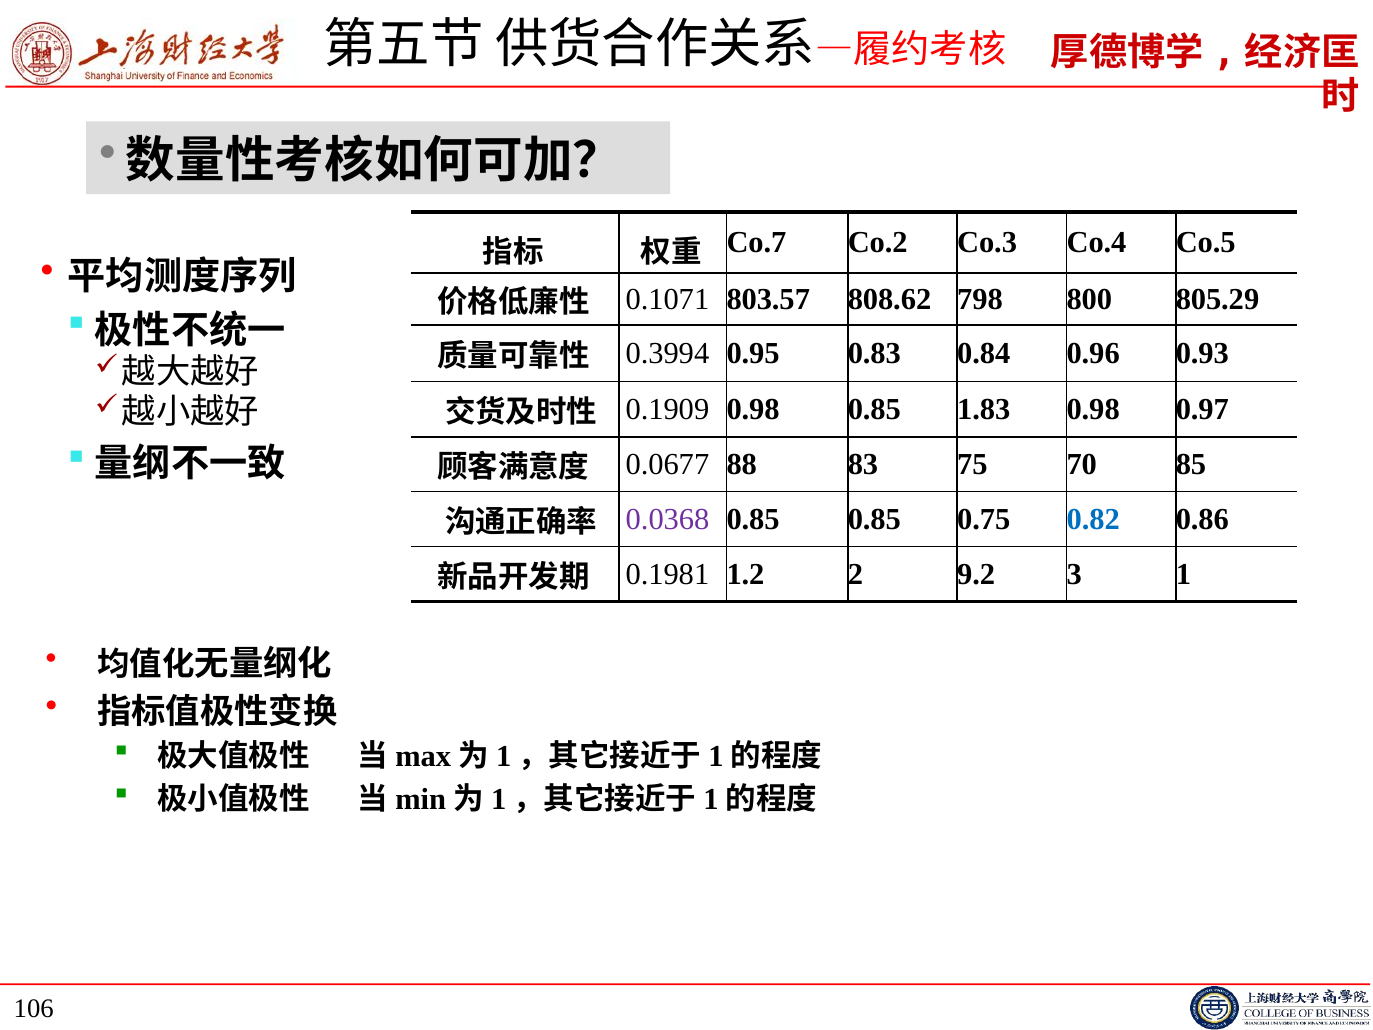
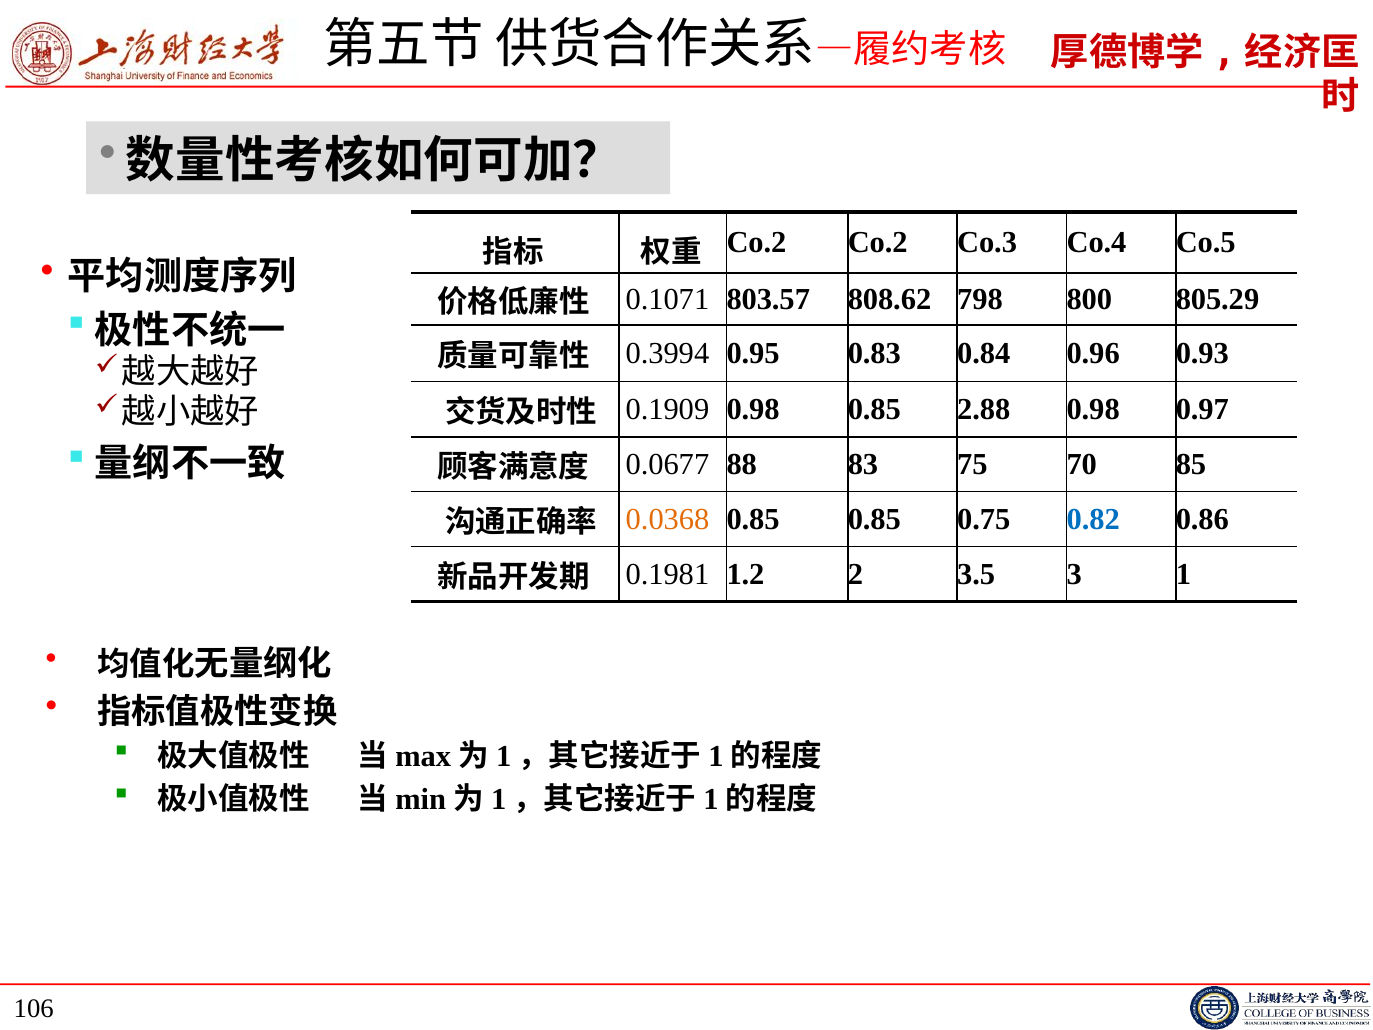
Co.7 at (756, 243): Co.7 -> Co.2
1.83: 1.83 -> 2.88
0.0368 colour: purple -> orange
9.2: 9.2 -> 3.5
